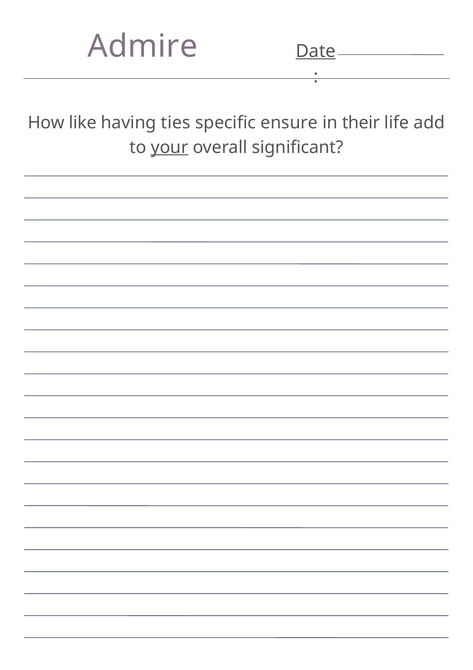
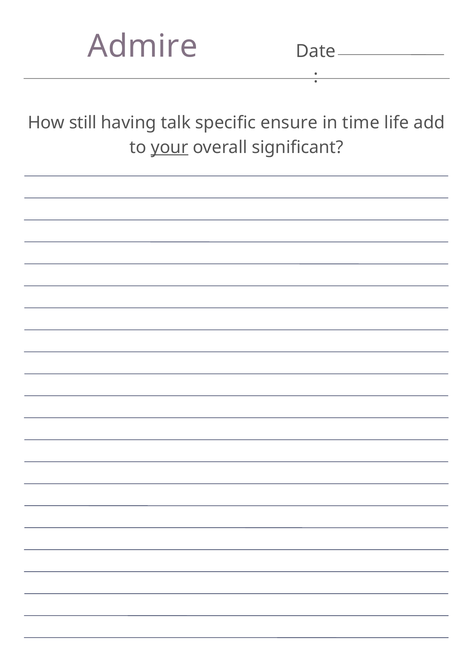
Date underline: present -> none
like: like -> still
ties: ties -> talk
their: their -> time
